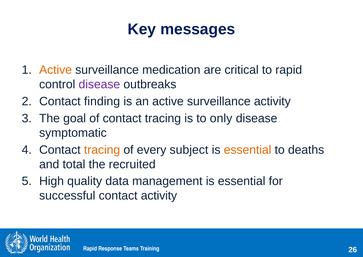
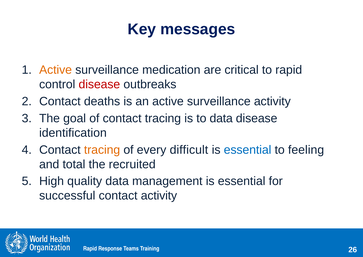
disease at (99, 84) colour: purple -> red
finding: finding -> deaths
to only: only -> data
symptomatic: symptomatic -> identification
subject: subject -> difficult
essential at (248, 150) colour: orange -> blue
deaths: deaths -> feeling
